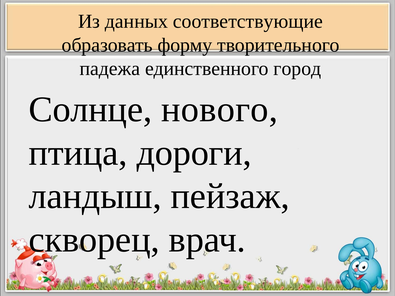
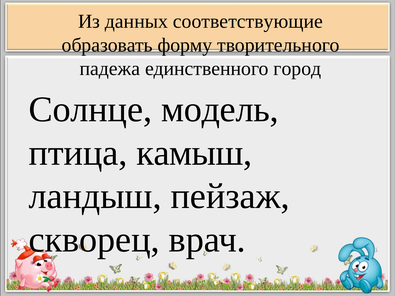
нового: нового -> модель
дороги: дороги -> камыш
